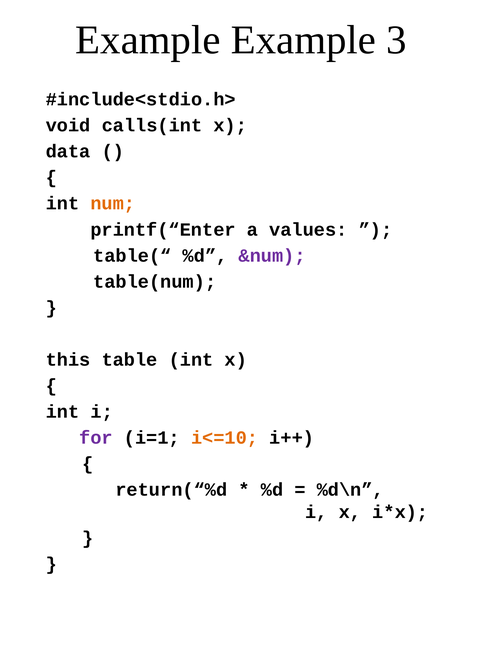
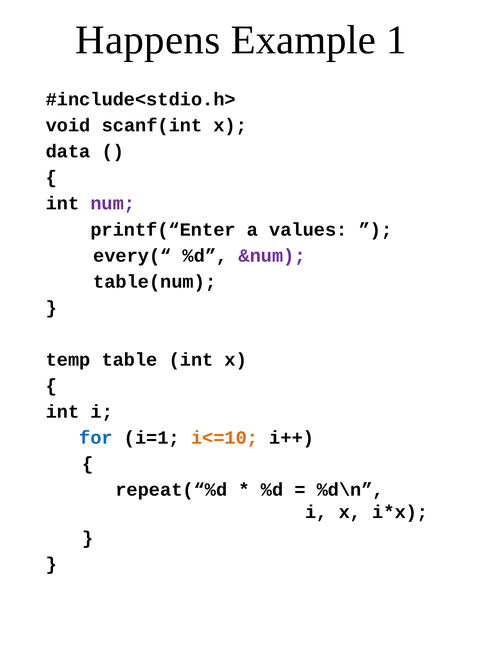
Example at (148, 40): Example -> Happens
3: 3 -> 1
calls(int: calls(int -> scanf(int
num colour: orange -> purple
table(“: table(“ -> every(“
this: this -> temp
for colour: purple -> blue
return(“%d: return(“%d -> repeat(“%d
